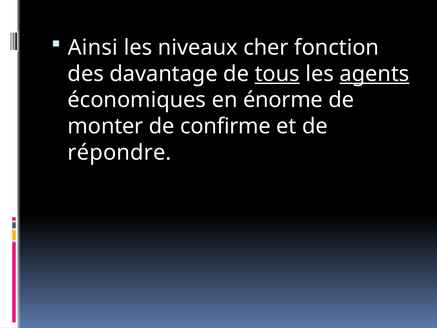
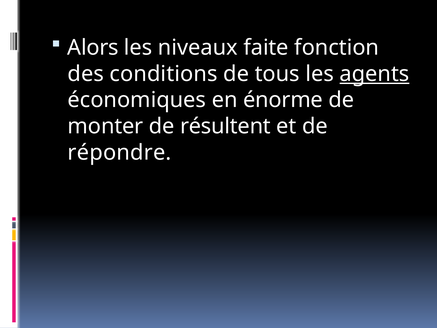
Ainsi: Ainsi -> Alors
cher: cher -> faite
davantage: davantage -> conditions
tous underline: present -> none
confirme: confirme -> résultent
